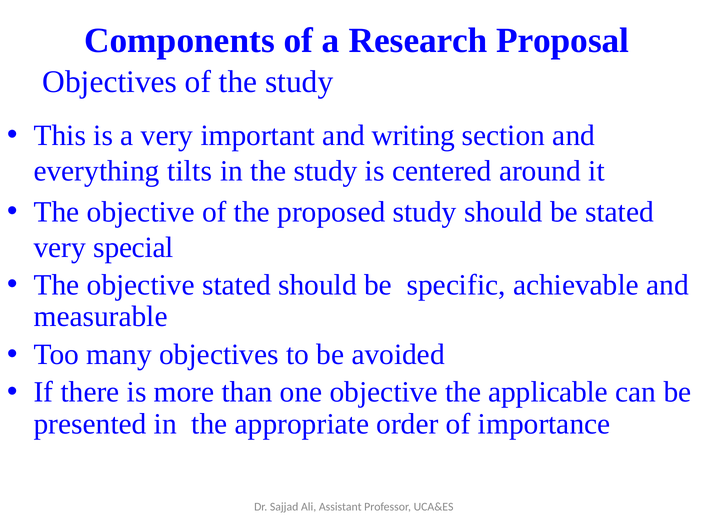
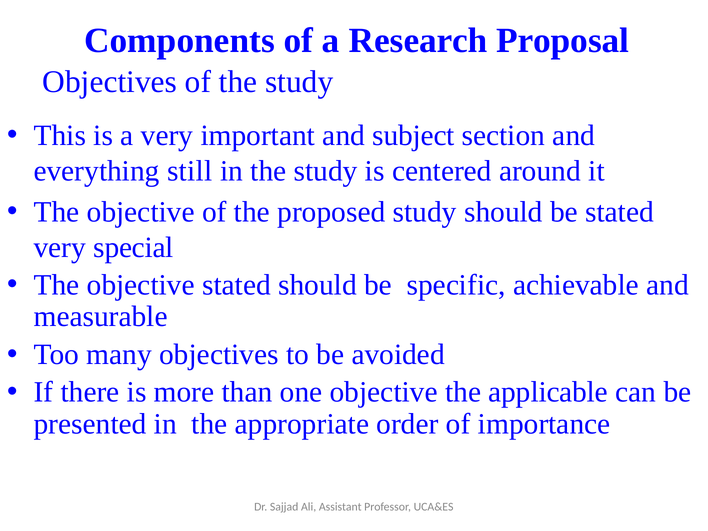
writing: writing -> subject
tilts: tilts -> still
